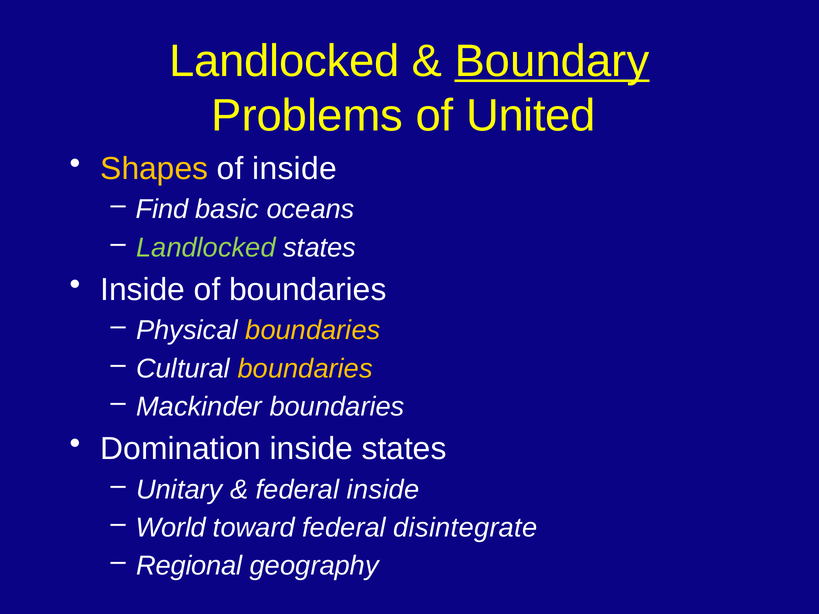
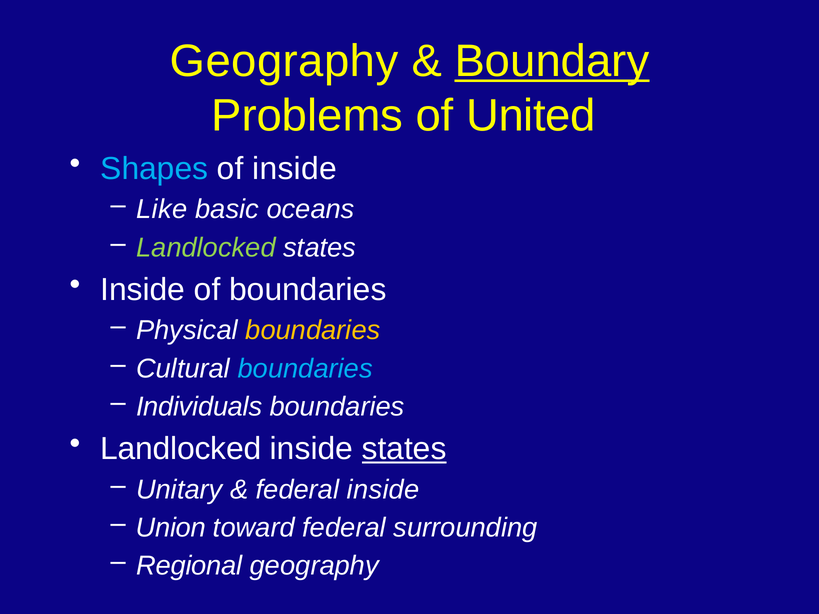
Landlocked at (285, 61): Landlocked -> Geography
Shapes colour: yellow -> light blue
Find: Find -> Like
boundaries at (305, 369) colour: yellow -> light blue
Mackinder: Mackinder -> Individuals
Domination at (181, 449): Domination -> Landlocked
states at (404, 449) underline: none -> present
World: World -> Union
disintegrate: disintegrate -> surrounding
